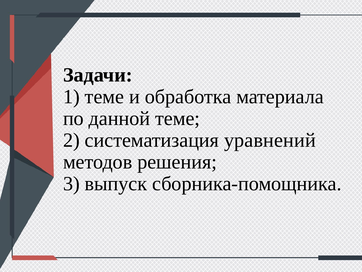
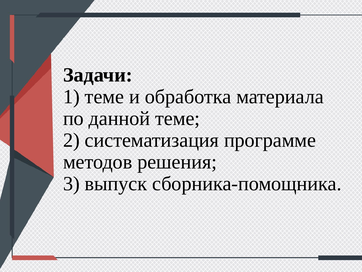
уравнений: уравнений -> программе
